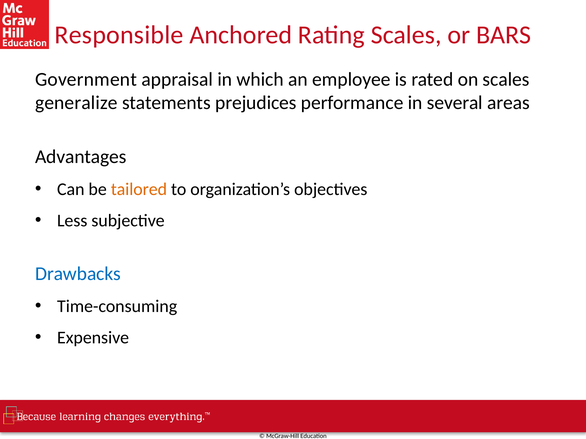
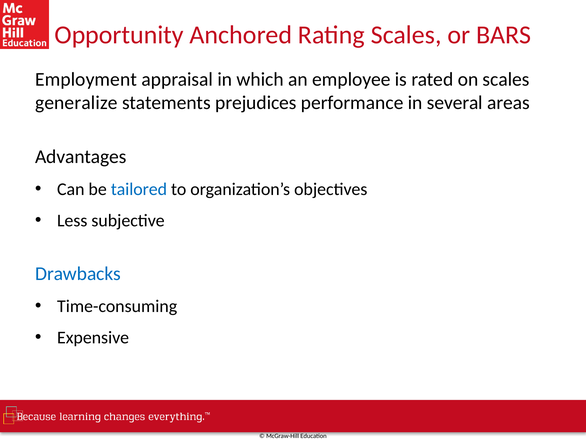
Responsible: Responsible -> Opportunity
Government: Government -> Employment
tailored colour: orange -> blue
